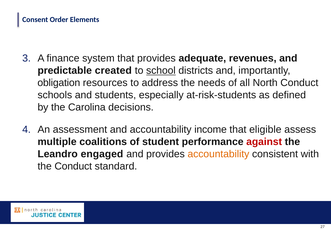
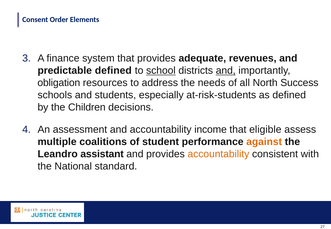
predictable created: created -> defined
and at (226, 71) underline: none -> present
North Conduct: Conduct -> Success
Carolina: Carolina -> Children
against colour: red -> orange
engaged: engaged -> assistant
the Conduct: Conduct -> National
